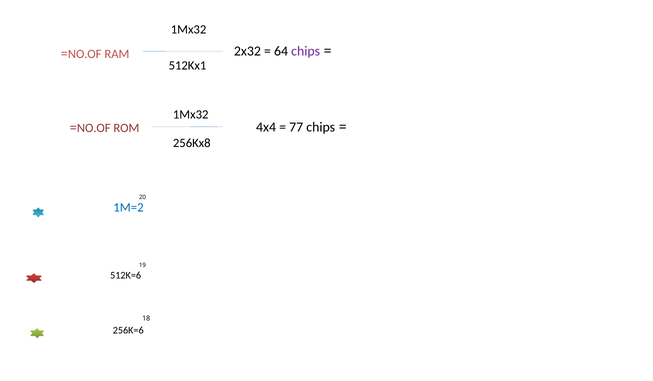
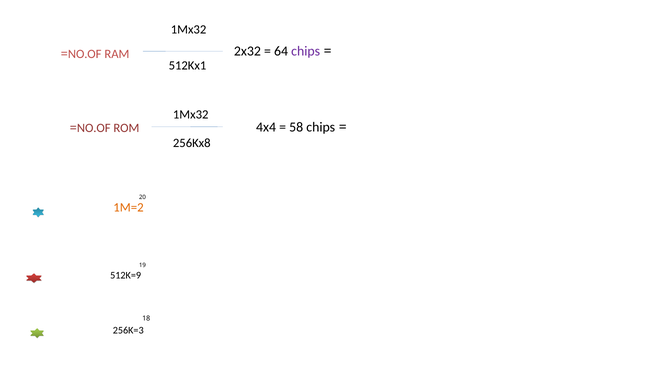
77: 77 -> 58
1M=2 colour: blue -> orange
512K=6: 512K=6 -> 512K=9
256K=6: 256K=6 -> 256K=3
